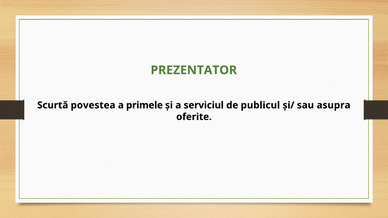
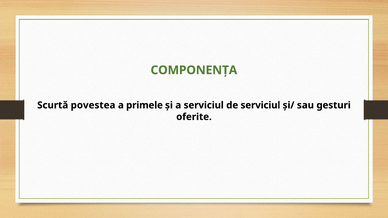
PREZENTATOR: PREZENTATOR -> COMPONENȚA
de publicul: publicul -> serviciul
asupra: asupra -> gesturi
